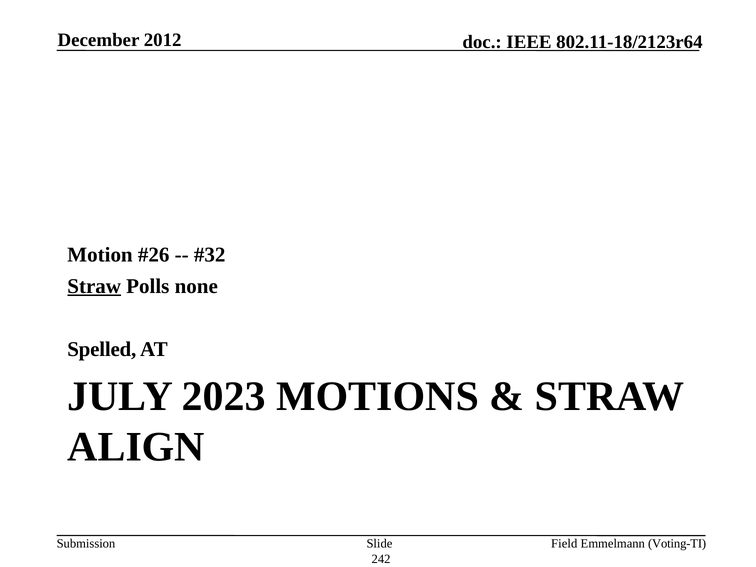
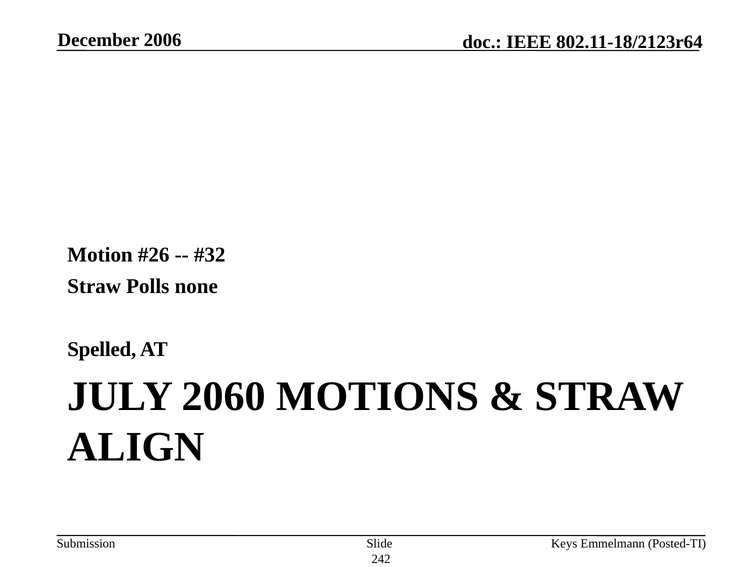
2012: 2012 -> 2006
Straw at (94, 286) underline: present -> none
2023: 2023 -> 2060
Field: Field -> Keys
Voting-TI: Voting-TI -> Posted-TI
